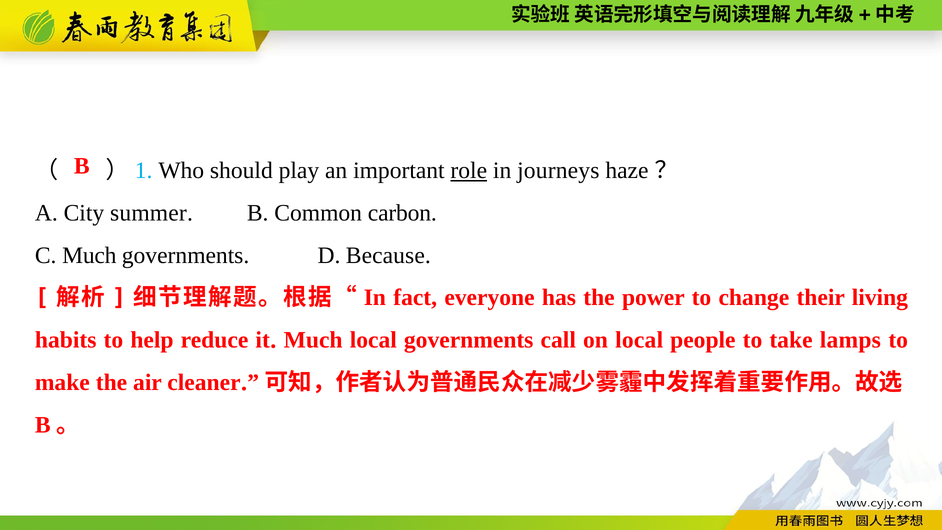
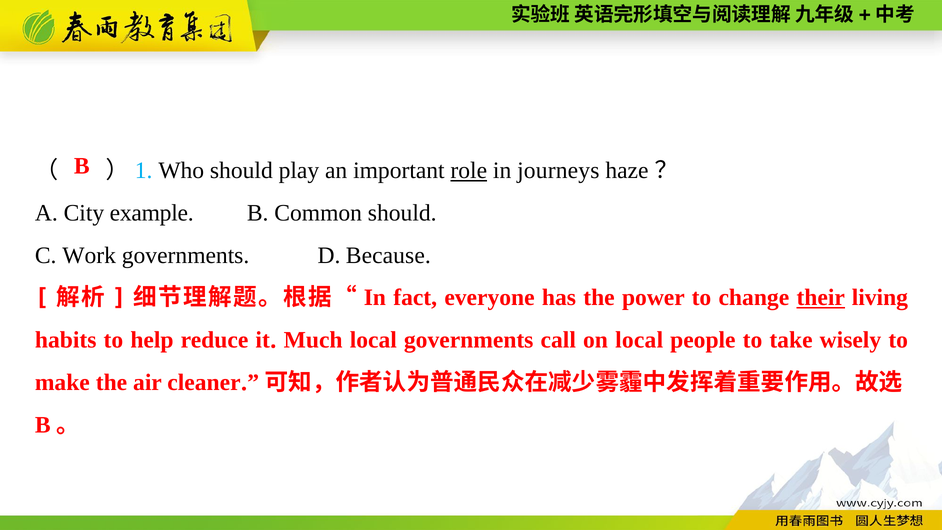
summer: summer -> example
Common carbon: carbon -> should
C Much: Much -> Work
their underline: none -> present
lamps: lamps -> wisely
